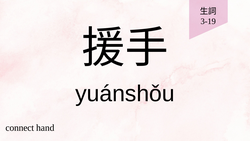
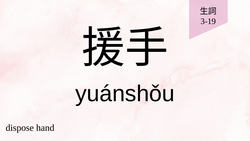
connect: connect -> dispose
